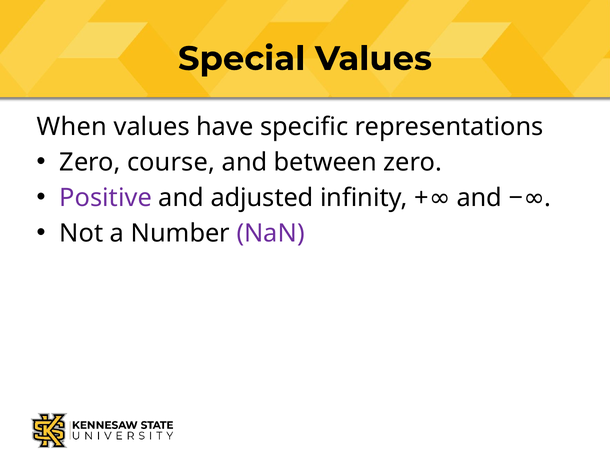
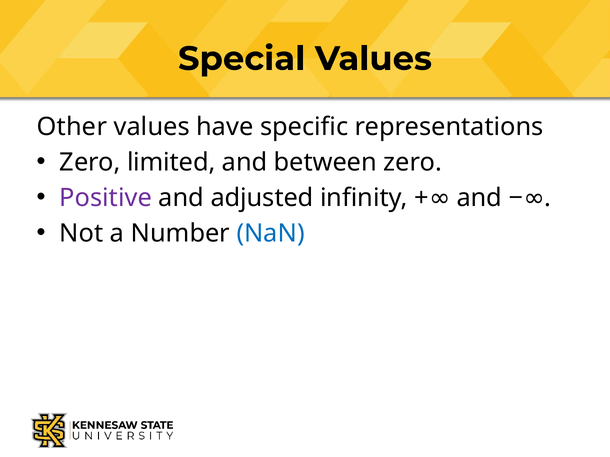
When: When -> Other
course: course -> limited
NaN colour: purple -> blue
